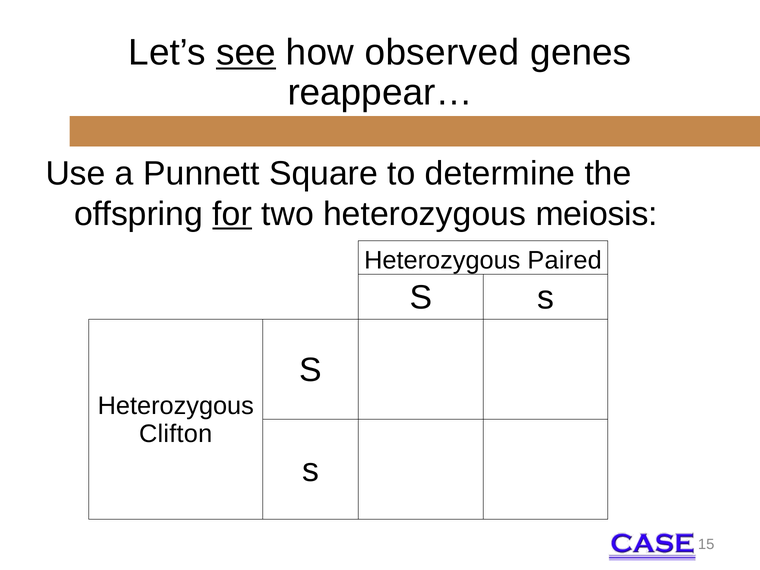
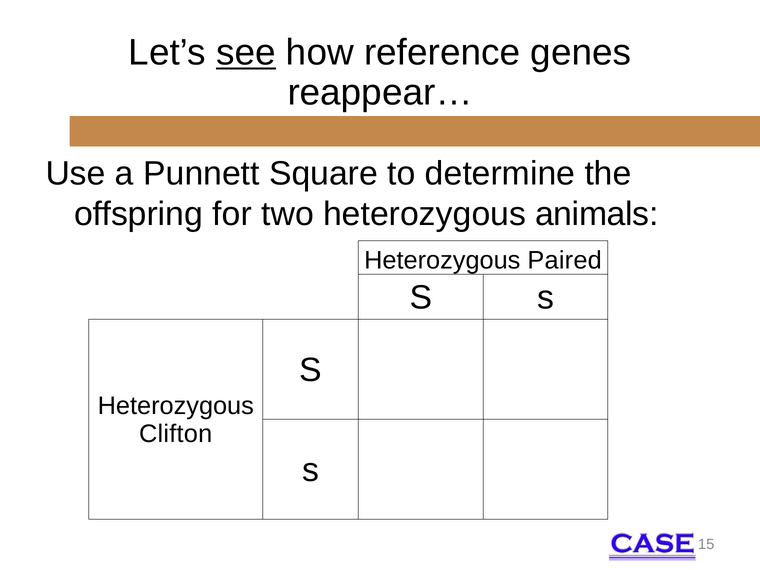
observed: observed -> reference
for underline: present -> none
meiosis: meiosis -> animals
